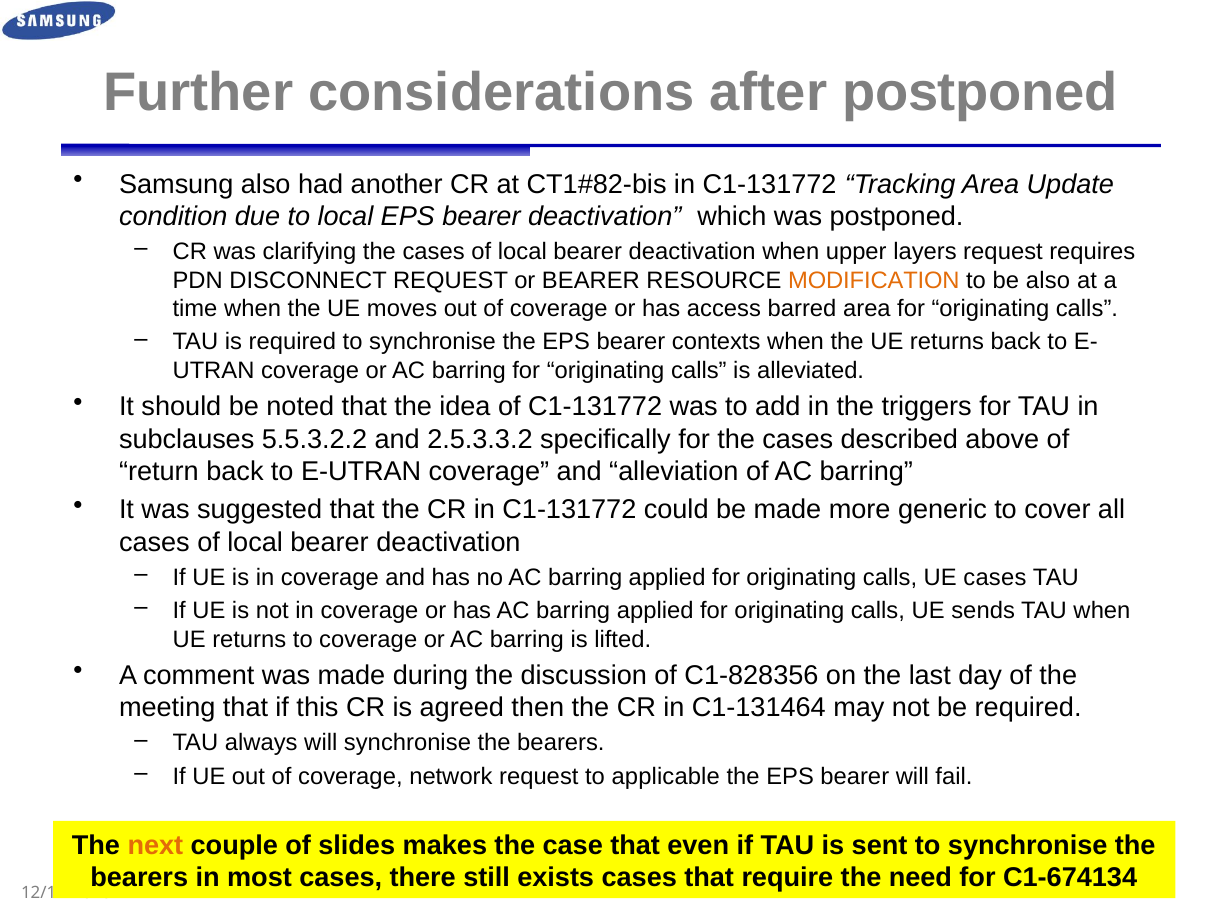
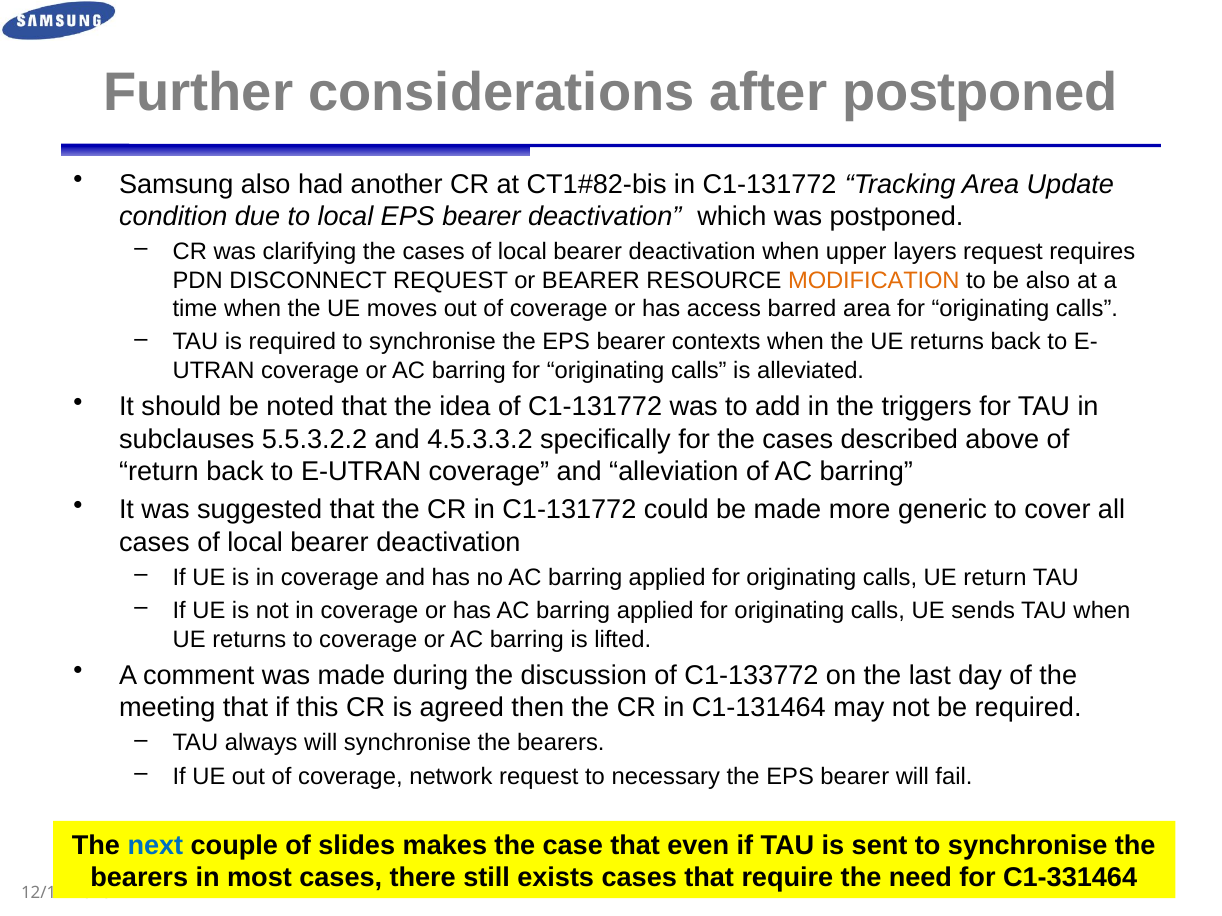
2.5.3.3.2: 2.5.3.3.2 -> 4.5.3.3.2
UE cases: cases -> return
C1-828356: C1-828356 -> C1-133772
applicable: applicable -> necessary
next colour: orange -> blue
C1-674134: C1-674134 -> C1-331464
